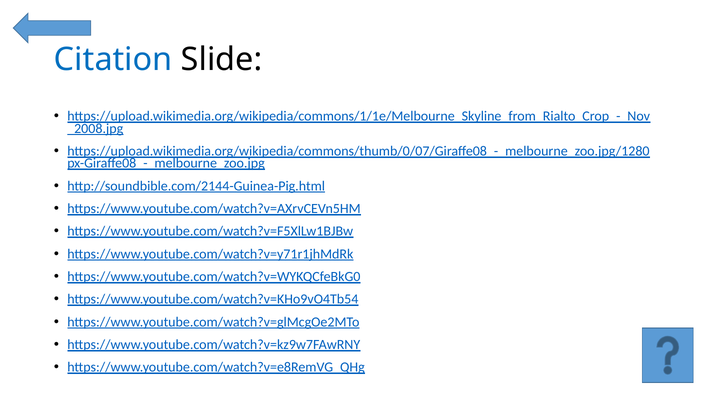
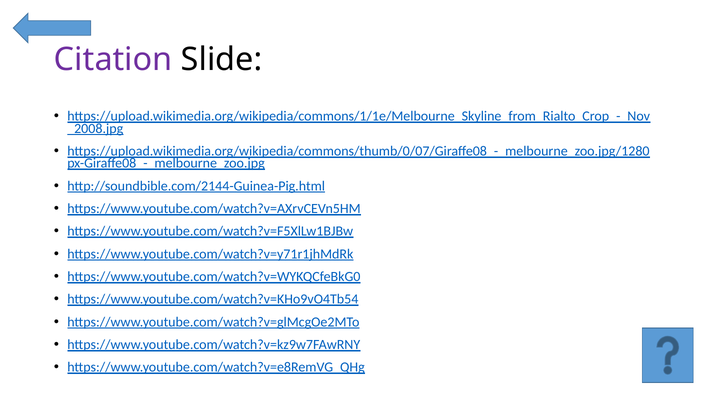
Citation colour: blue -> purple
